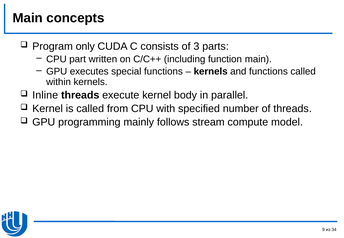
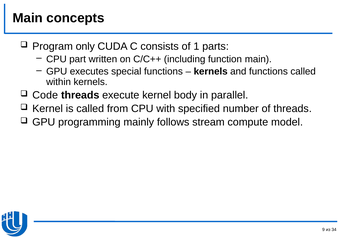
3: 3 -> 1
Inline: Inline -> Code
